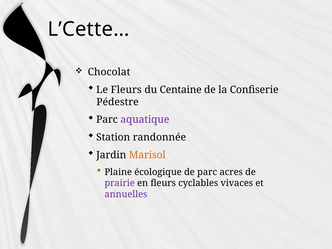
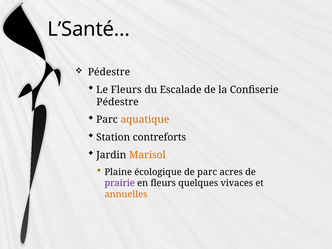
L’Cette…: L’Cette… -> L’Santé…
Chocolat at (109, 72): Chocolat -> Pédestre
Centaine: Centaine -> Escalade
aquatique colour: purple -> orange
randonnée: randonnée -> contreforts
cyclables: cyclables -> quelques
annuelles colour: purple -> orange
